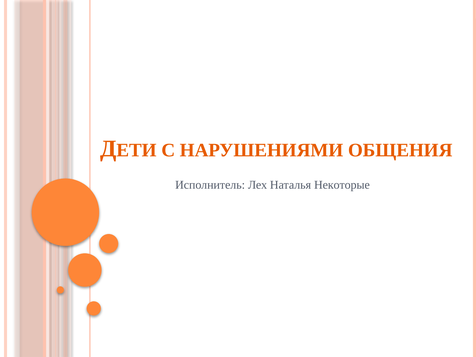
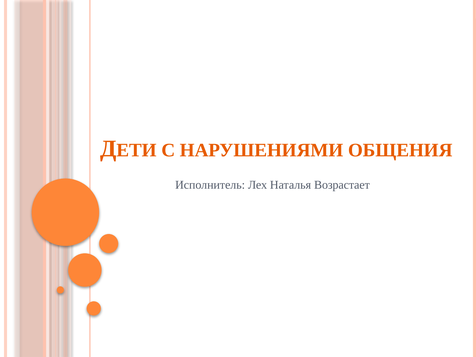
Некоторые: Некоторые -> Возрастает
